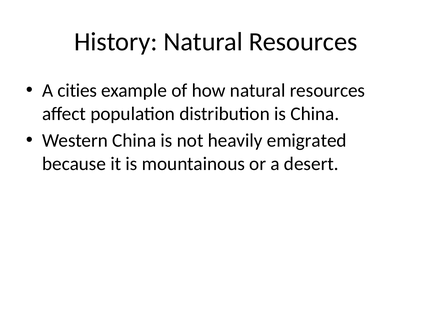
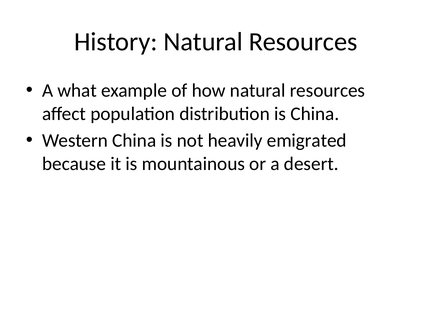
cities: cities -> what
